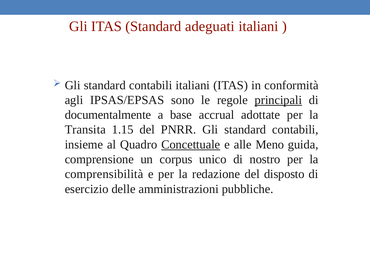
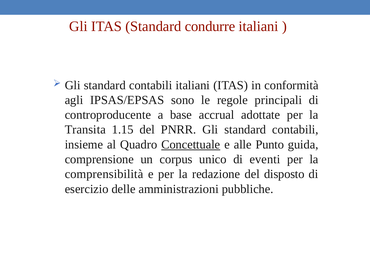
adeguati: adeguati -> condurre
principali underline: present -> none
documentalmente: documentalmente -> controproducente
Meno: Meno -> Punto
nostro: nostro -> eventi
